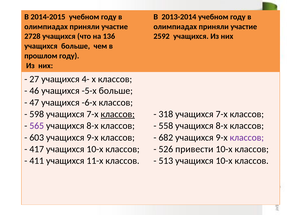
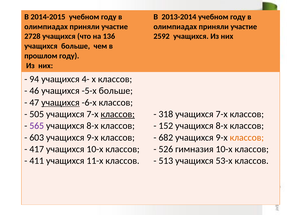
27: 27 -> 94
учащихся at (60, 103) underline: none -> present
598: 598 -> 505
558: 558 -> 152
классов at (247, 138) colour: purple -> orange
привести: привести -> гимназия
513 учащихся 10-х: 10-х -> 53-х
